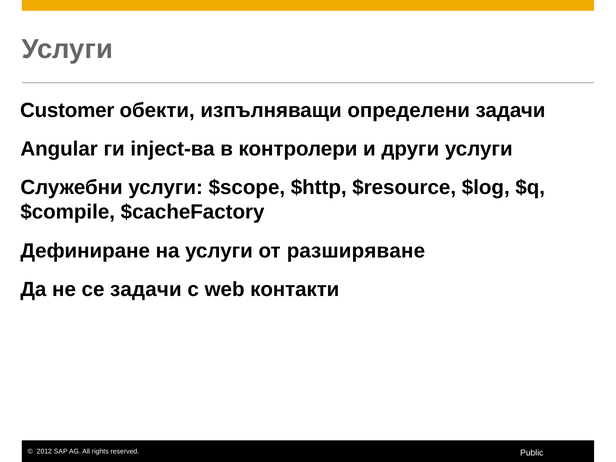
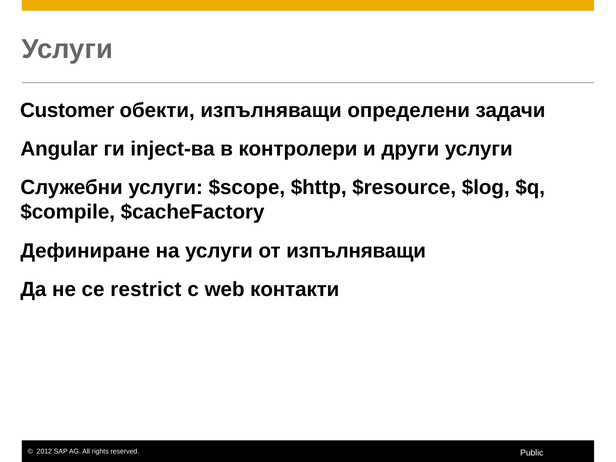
от разширяване: разширяване -> изпълняващи
се задачи: задачи -> restrict
